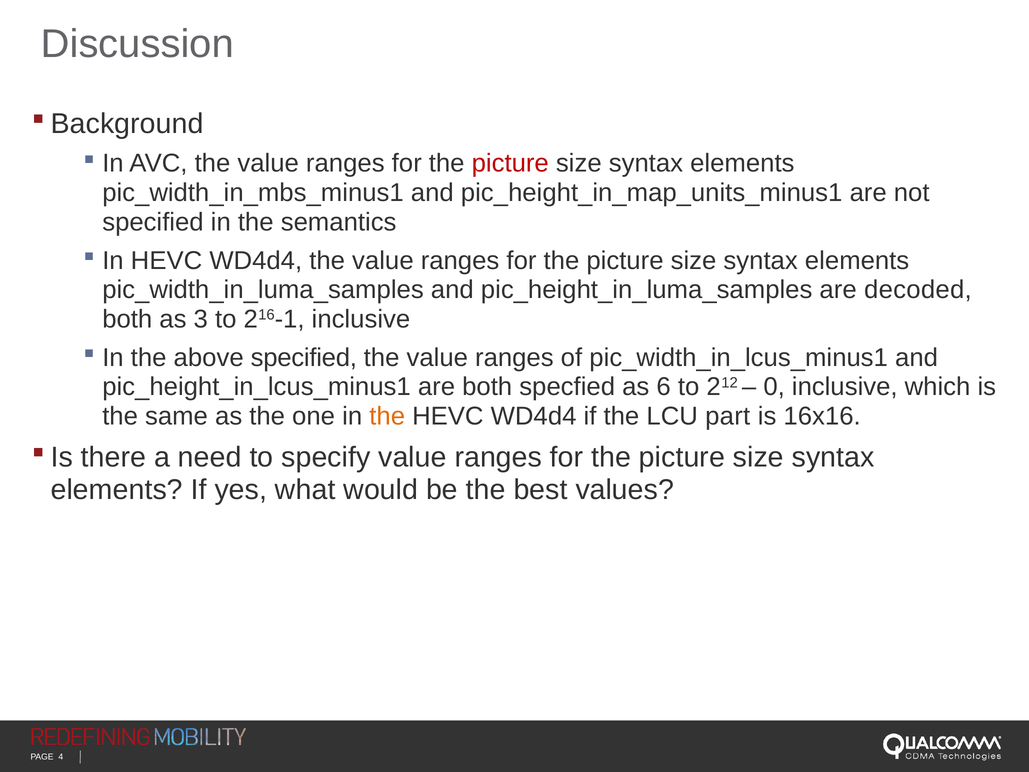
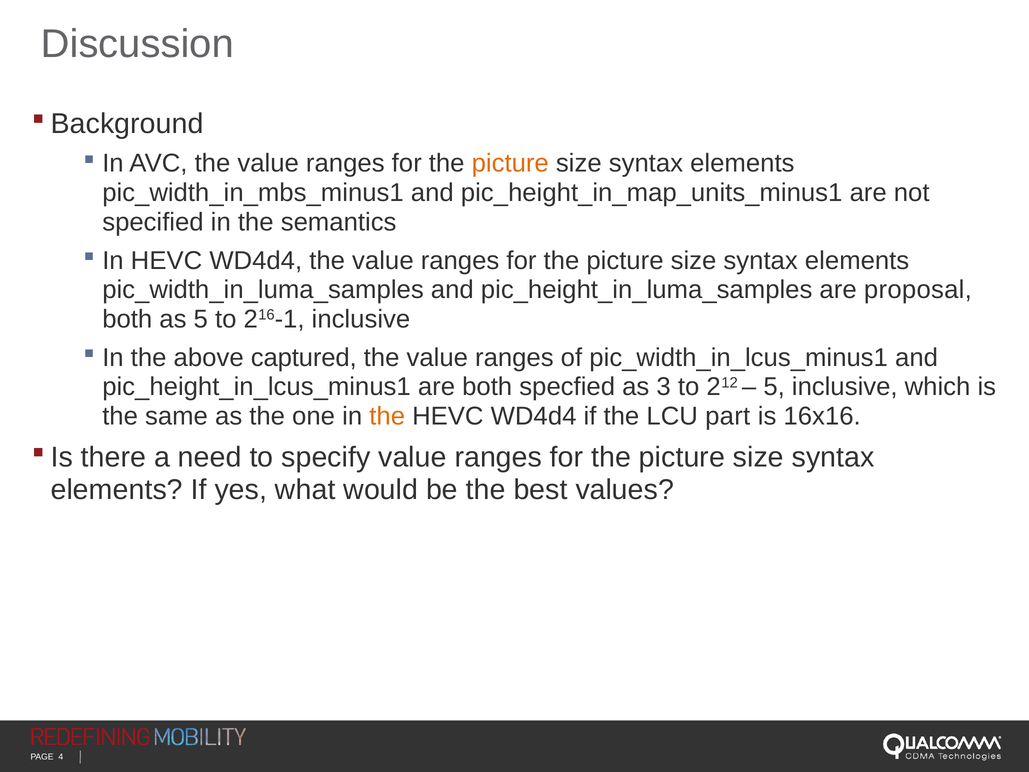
picture at (510, 163) colour: red -> orange
decoded: decoded -> proposal
as 3: 3 -> 5
above specified: specified -> captured
6: 6 -> 3
0 at (774, 387): 0 -> 5
